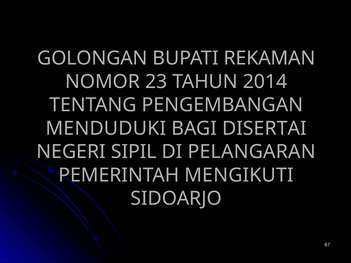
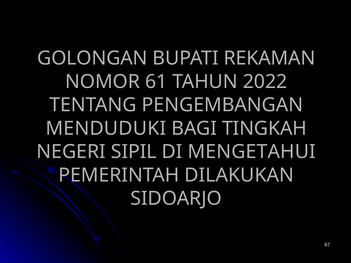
23: 23 -> 61
2014: 2014 -> 2022
DISERTAI: DISERTAI -> TINGKAH
PELANGARAN: PELANGARAN -> MENGETAHUI
MENGIKUTI: MENGIKUTI -> DILAKUKAN
